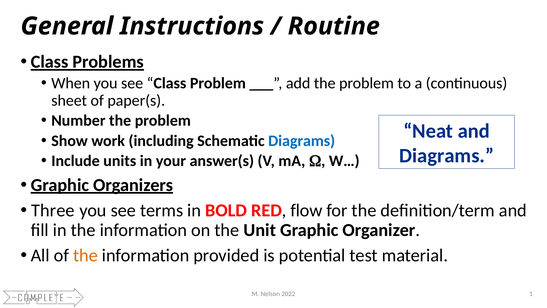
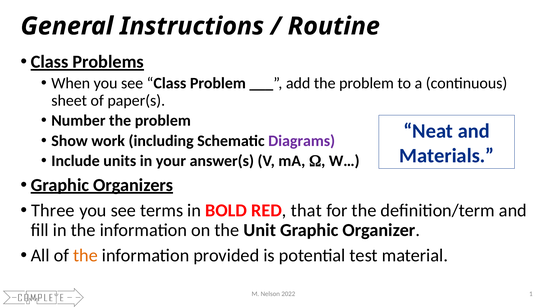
Diagrams at (302, 141) colour: blue -> purple
Diagrams at (447, 155): Diagrams -> Materials
flow: flow -> that
